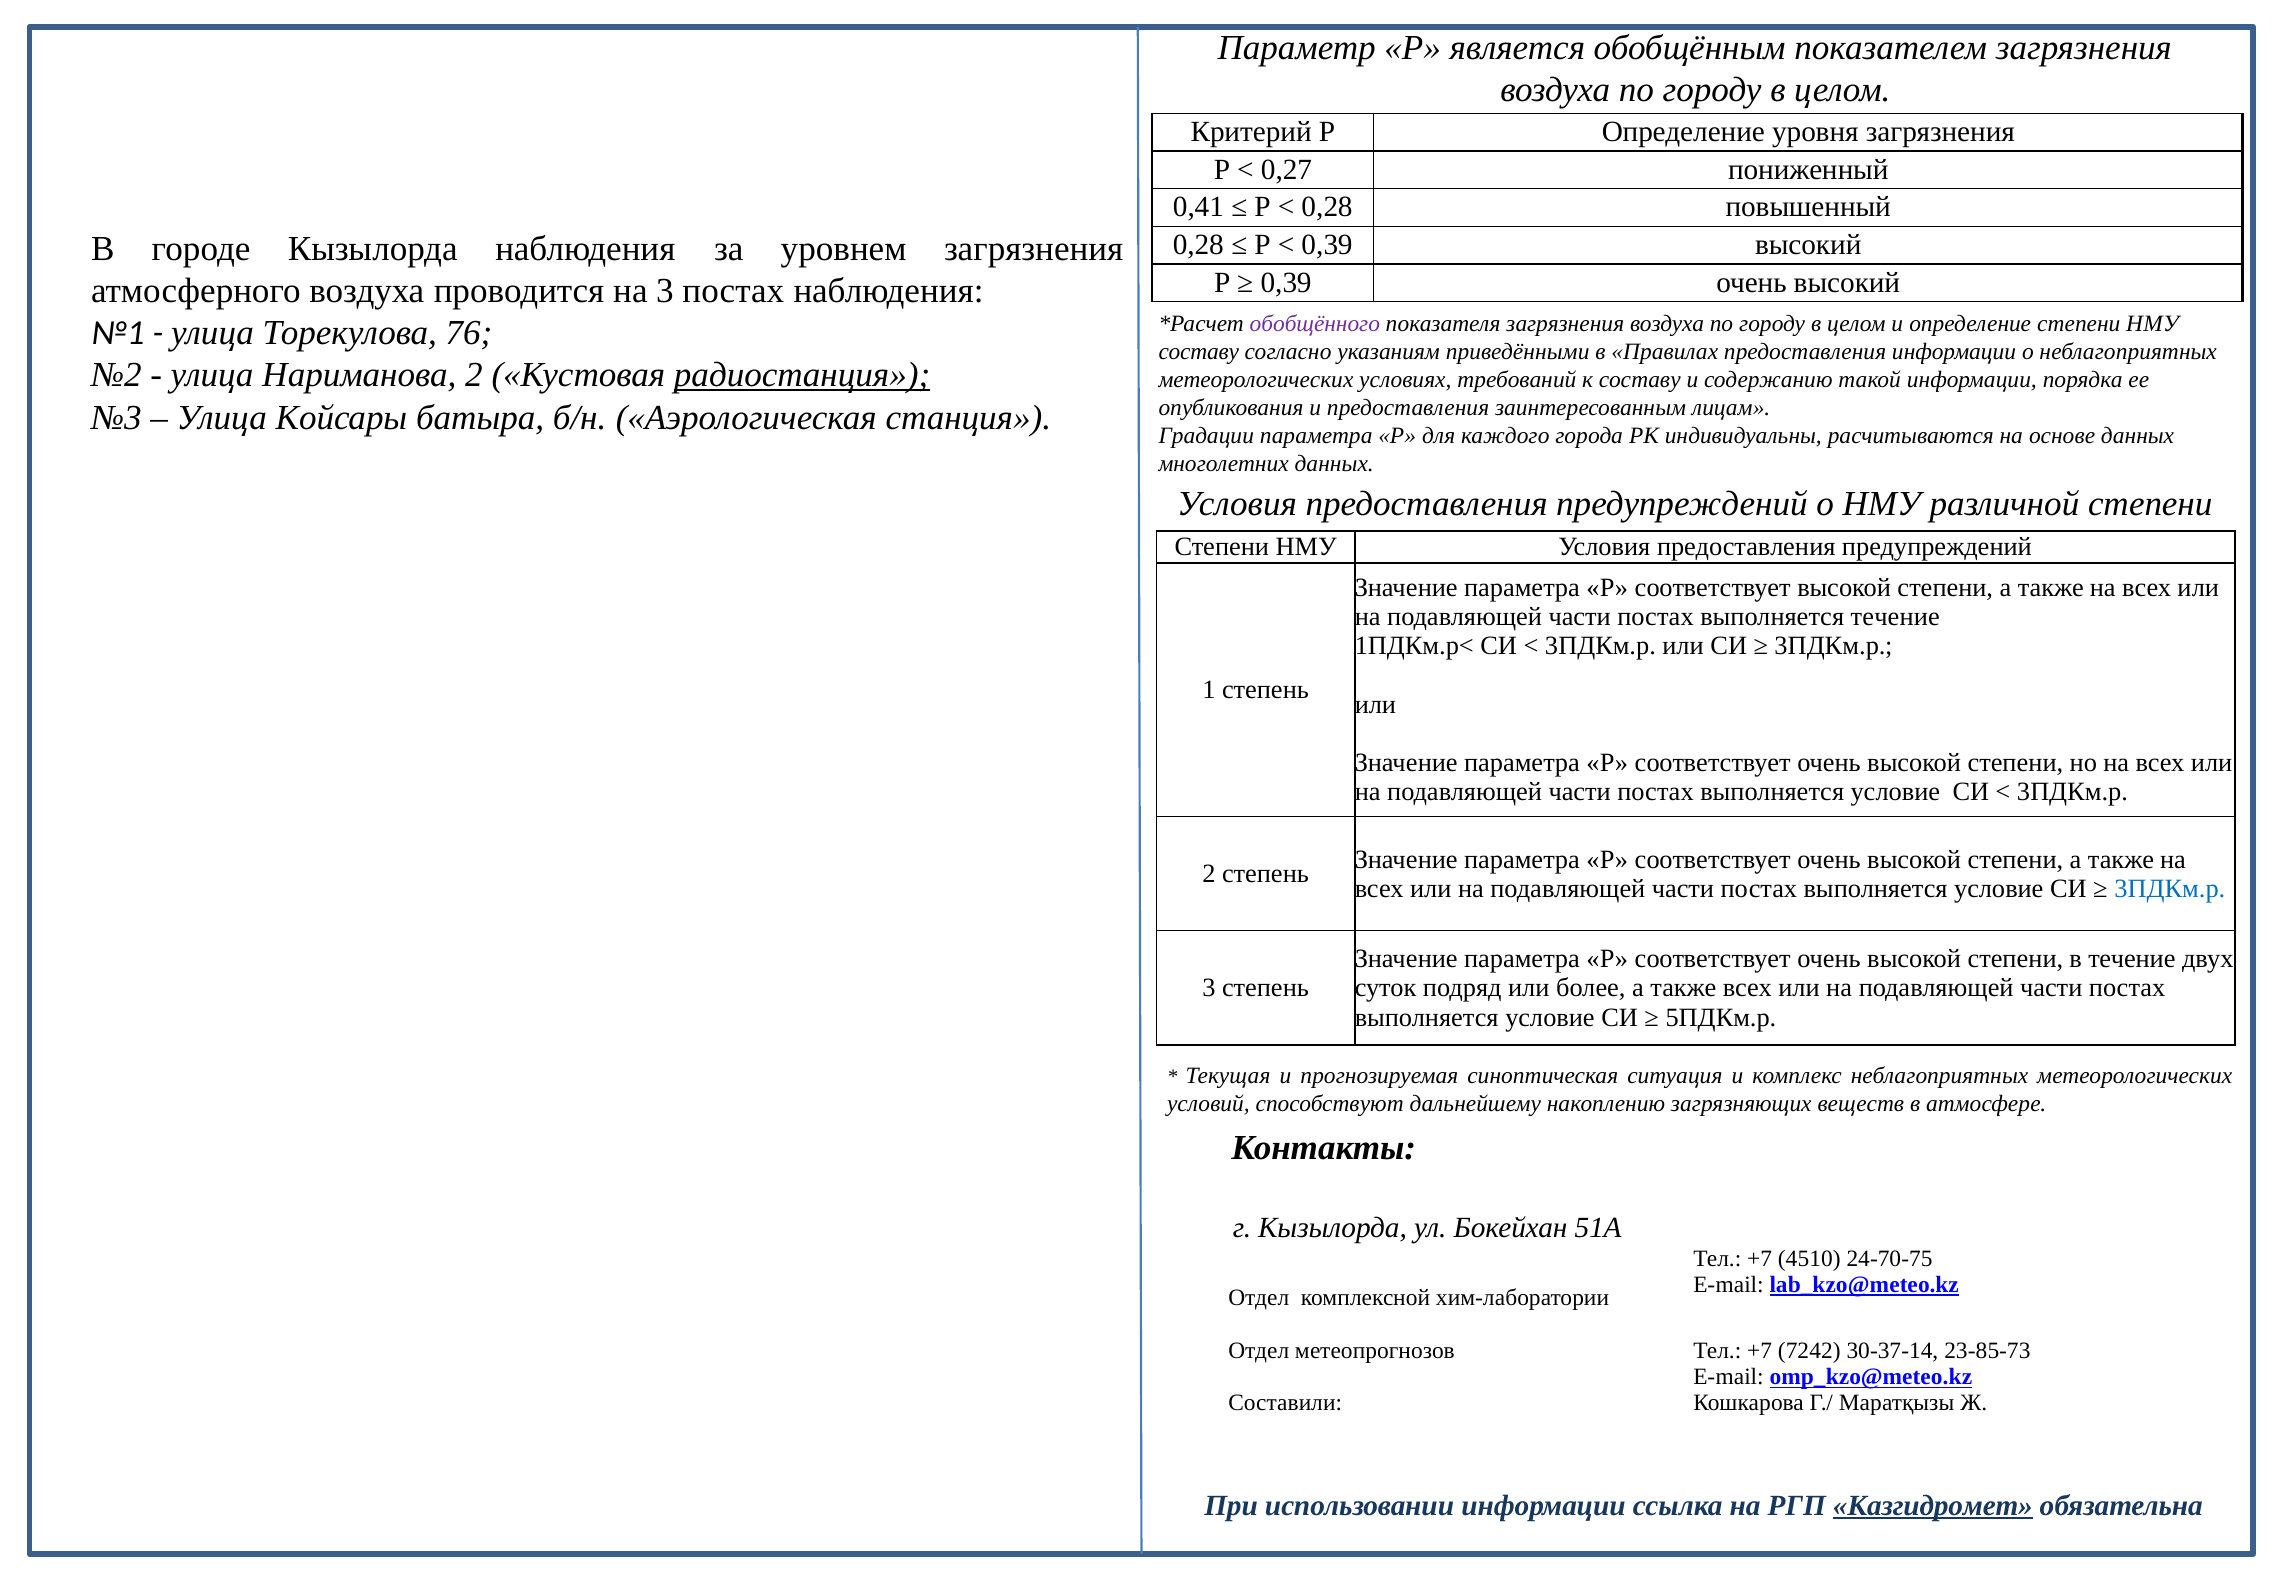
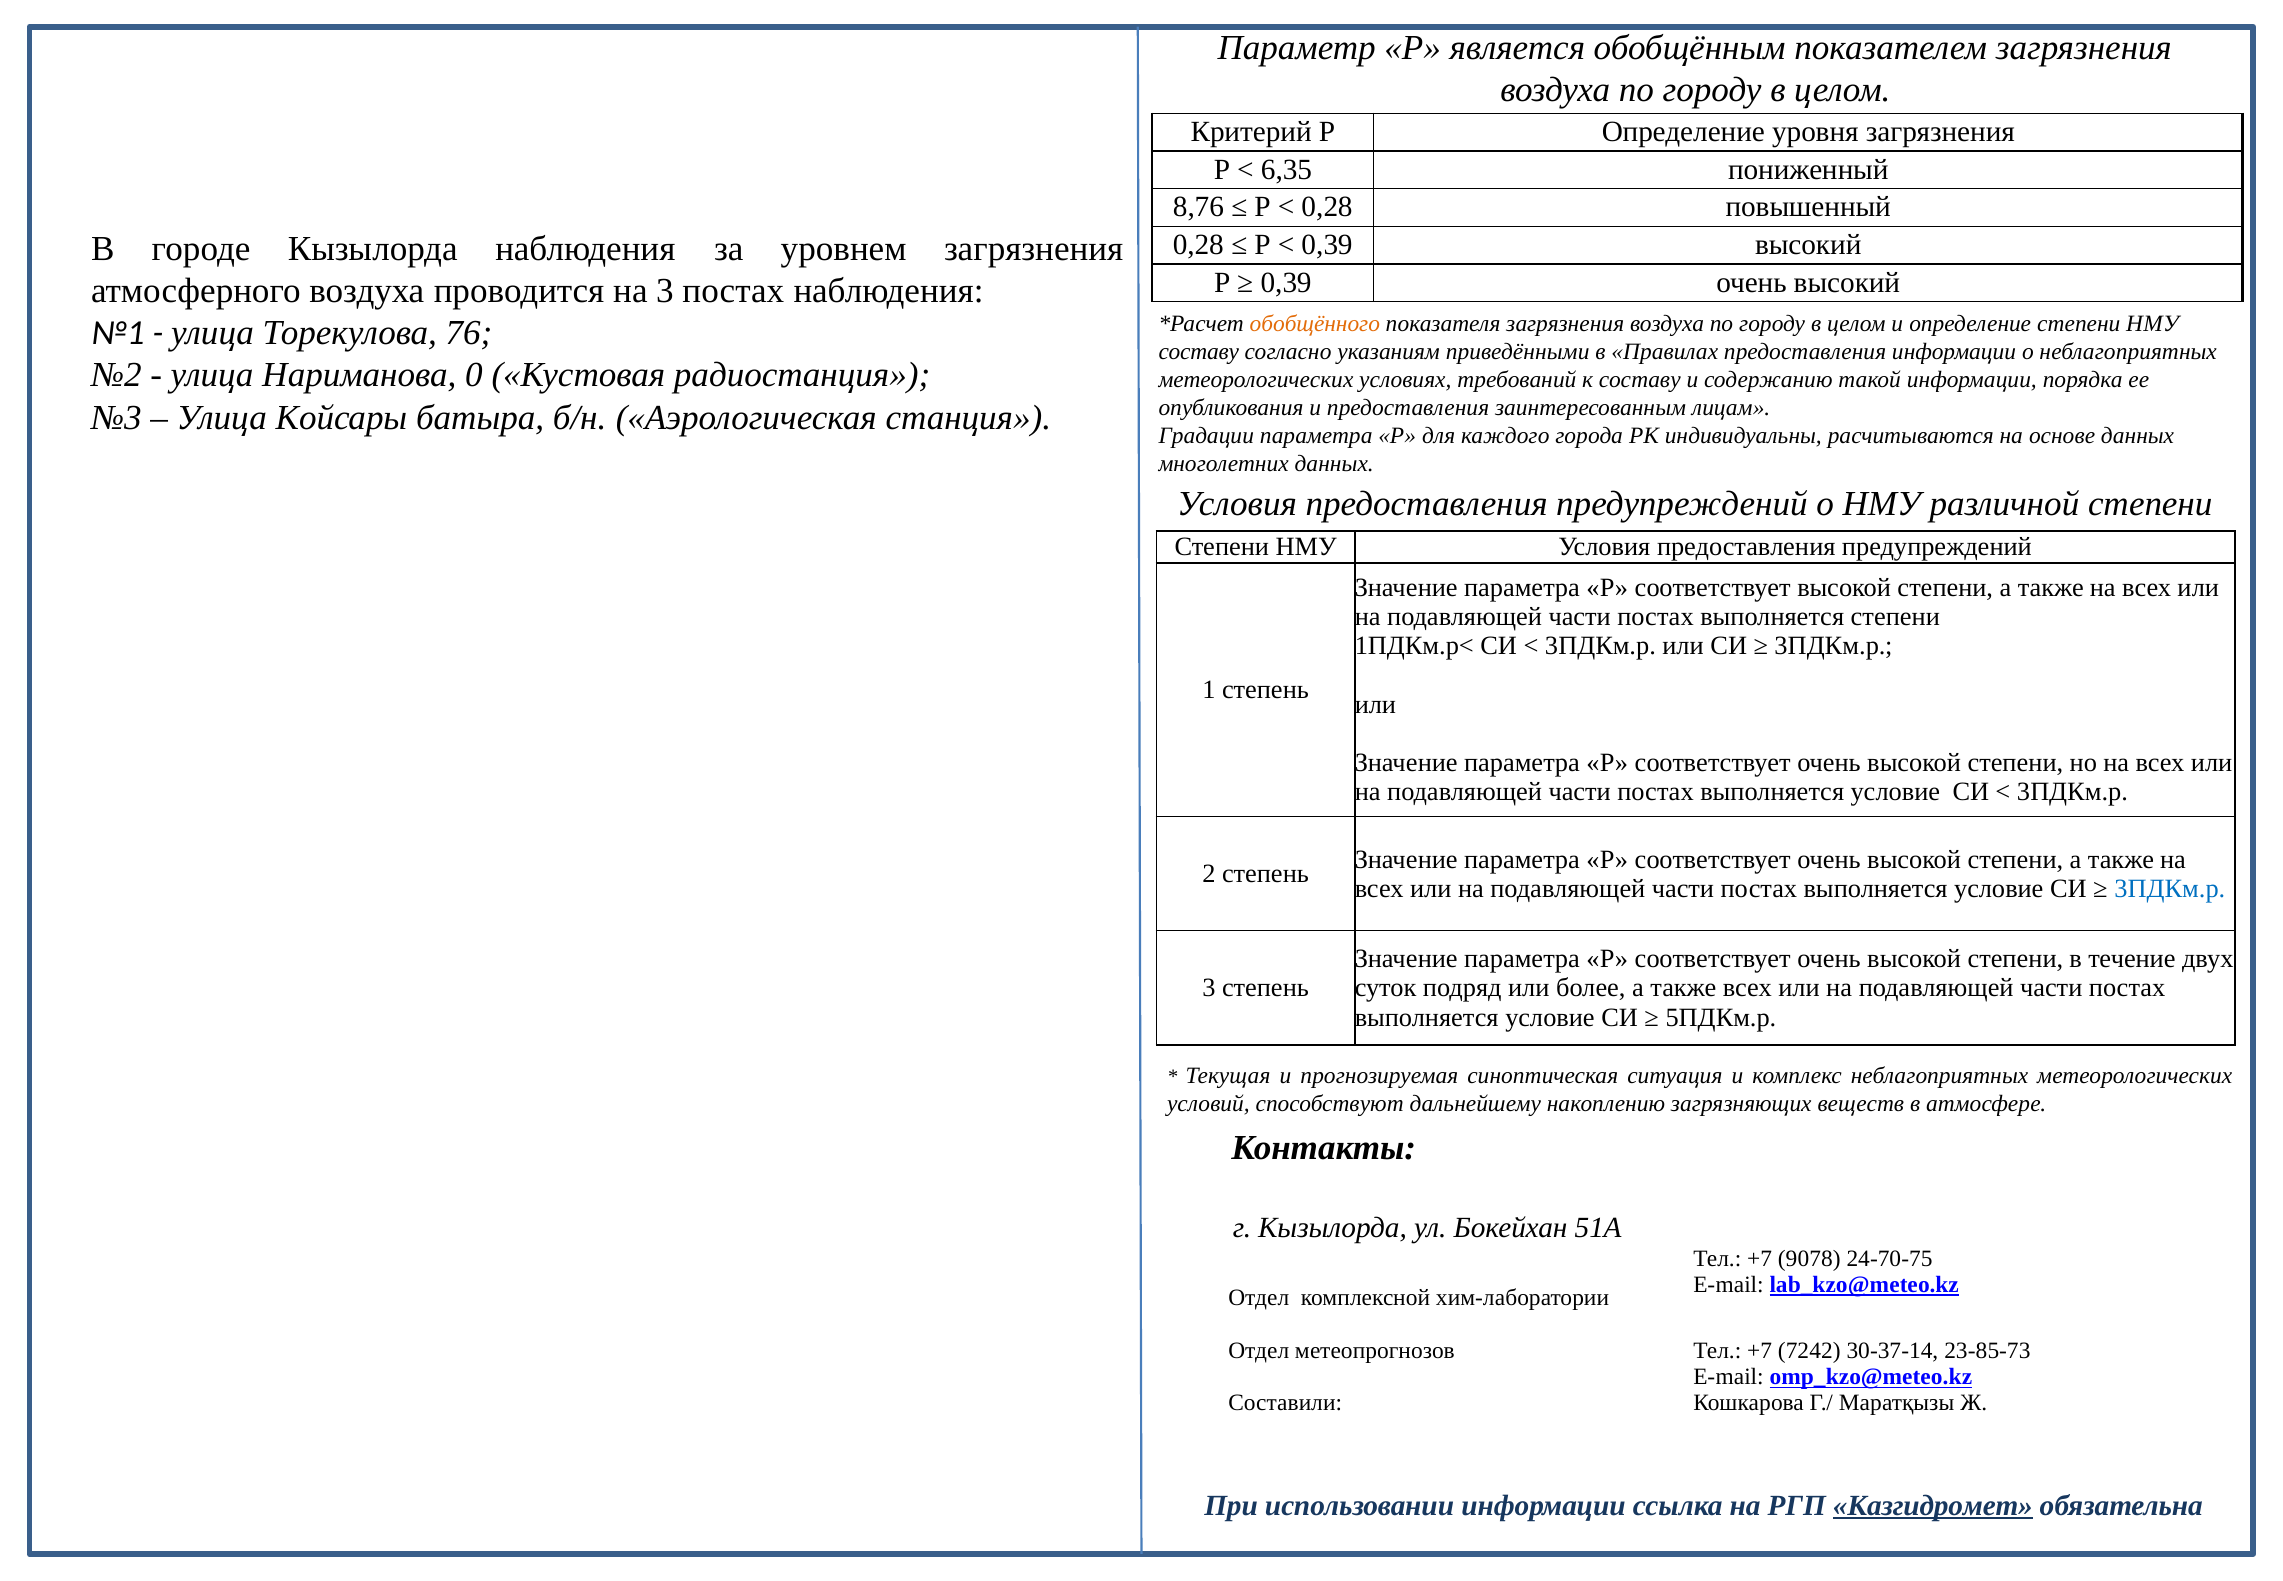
0,27: 0,27 -> 6,35
0,41: 0,41 -> 8,76
обобщённого colour: purple -> orange
Нариманова 2: 2 -> 0
радиостанция underline: present -> none
выполняется течение: течение -> степени
4510: 4510 -> 9078
